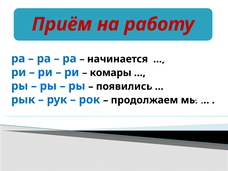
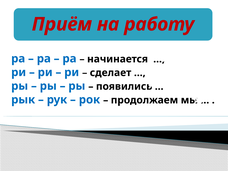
комары at (111, 73): комары -> сделает
